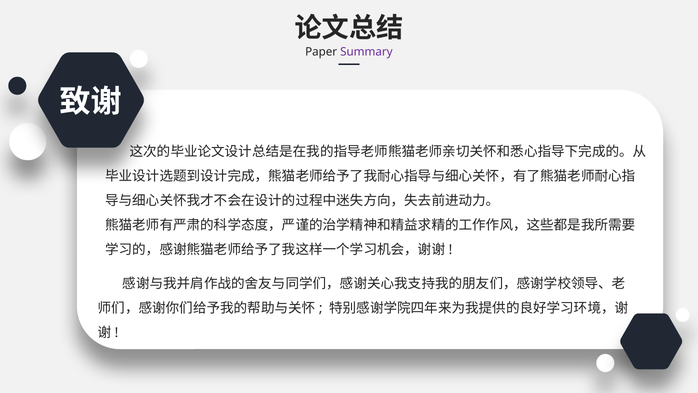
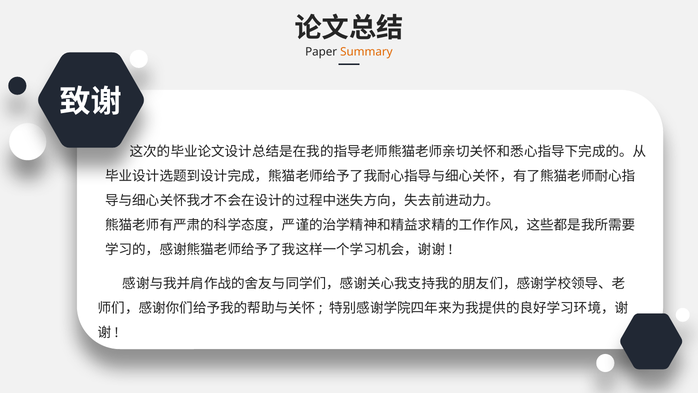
Summary colour: purple -> orange
